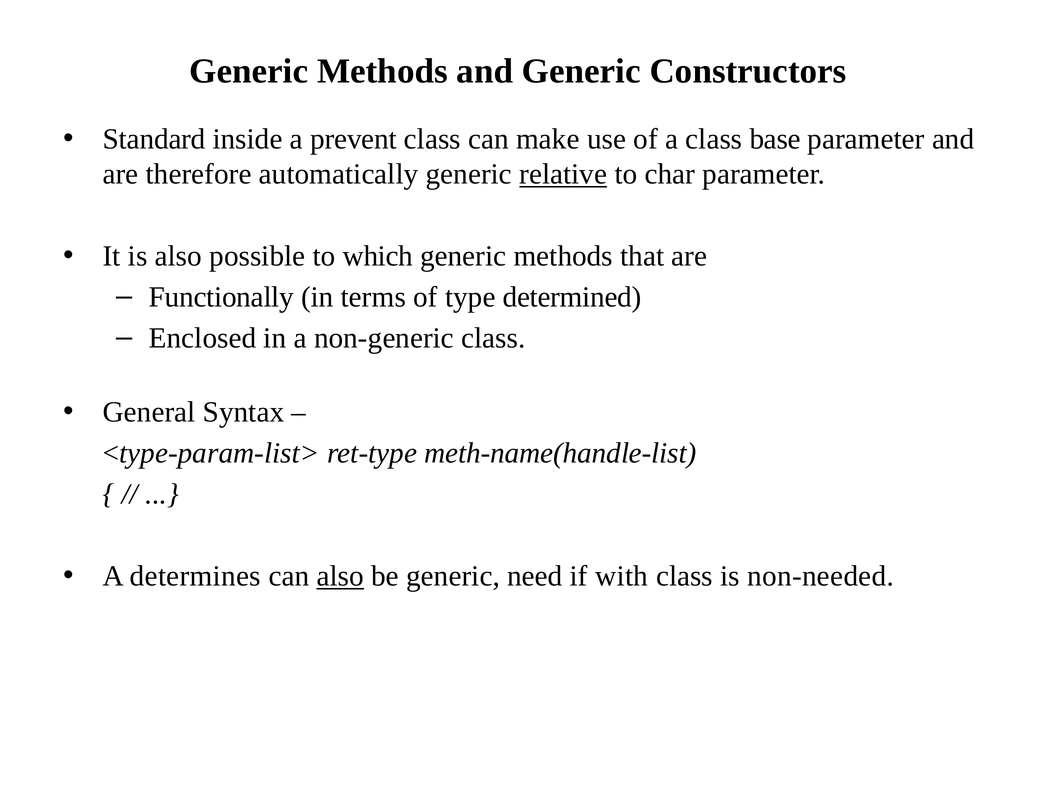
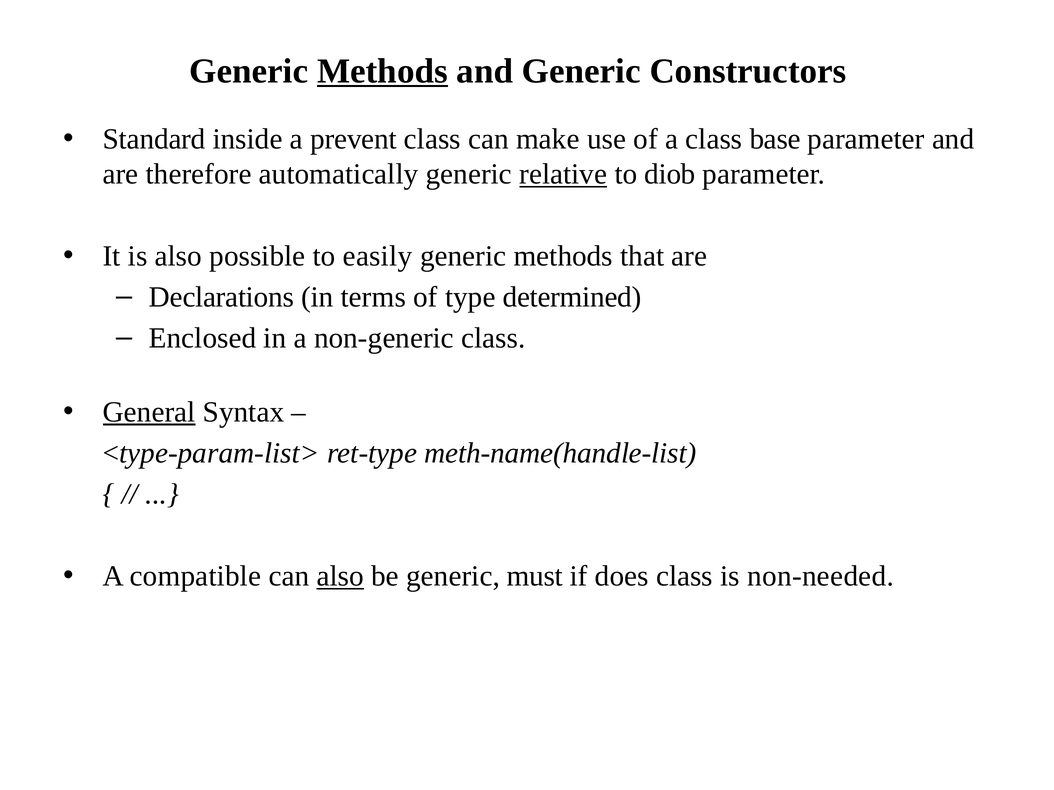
Methods at (382, 71) underline: none -> present
char: char -> diob
which: which -> easily
Functionally: Functionally -> Declarations
General underline: none -> present
determines: determines -> compatible
need: need -> must
with: with -> does
